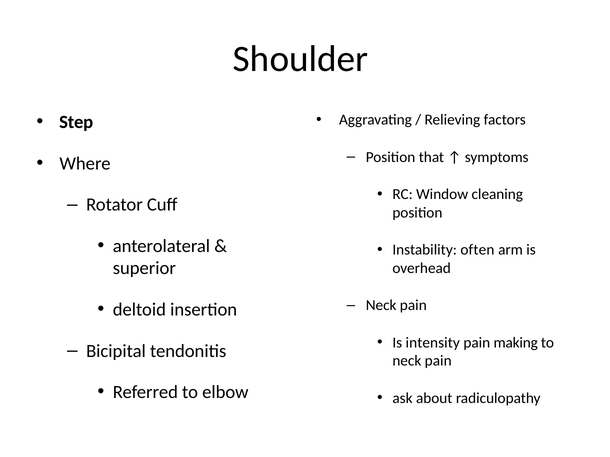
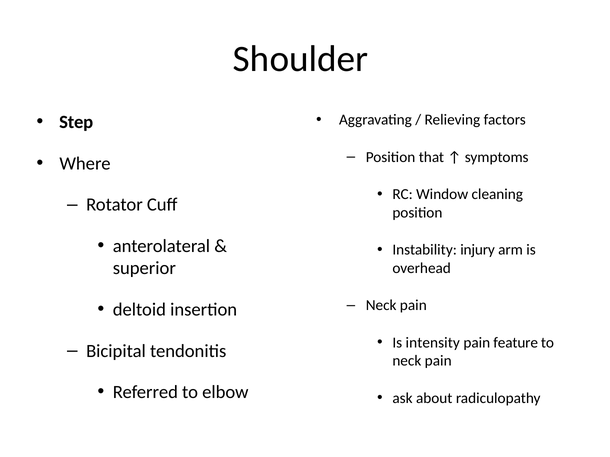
often: often -> injury
making: making -> feature
